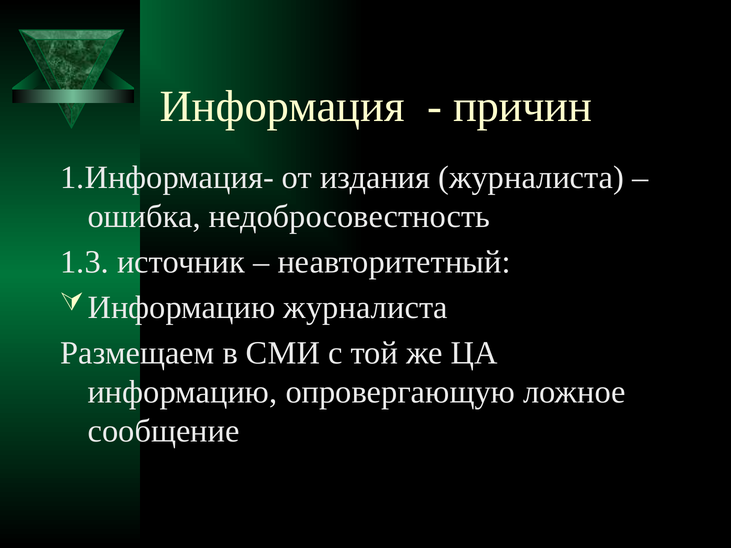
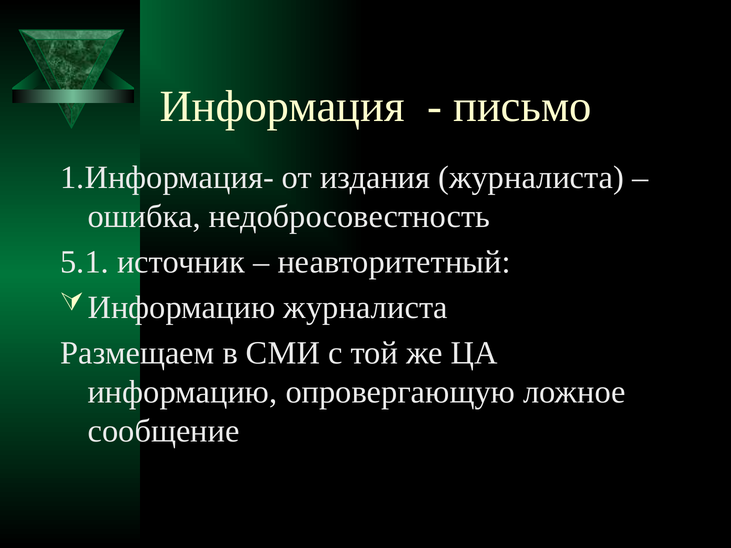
причин: причин -> письмо
1.3: 1.3 -> 5.1
